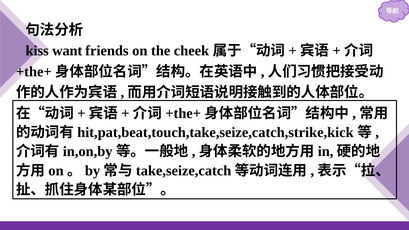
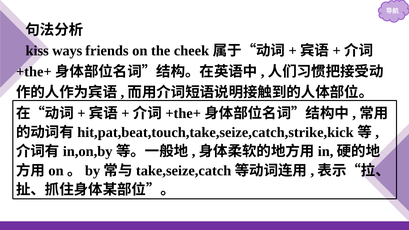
want: want -> ways
